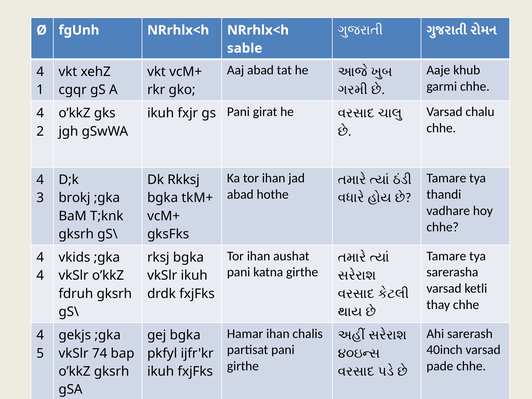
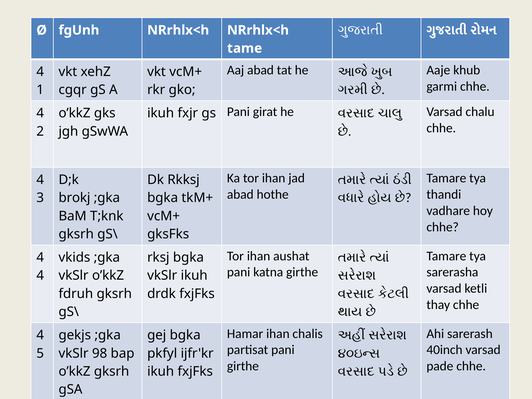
sable: sable -> tame
74: 74 -> 98
